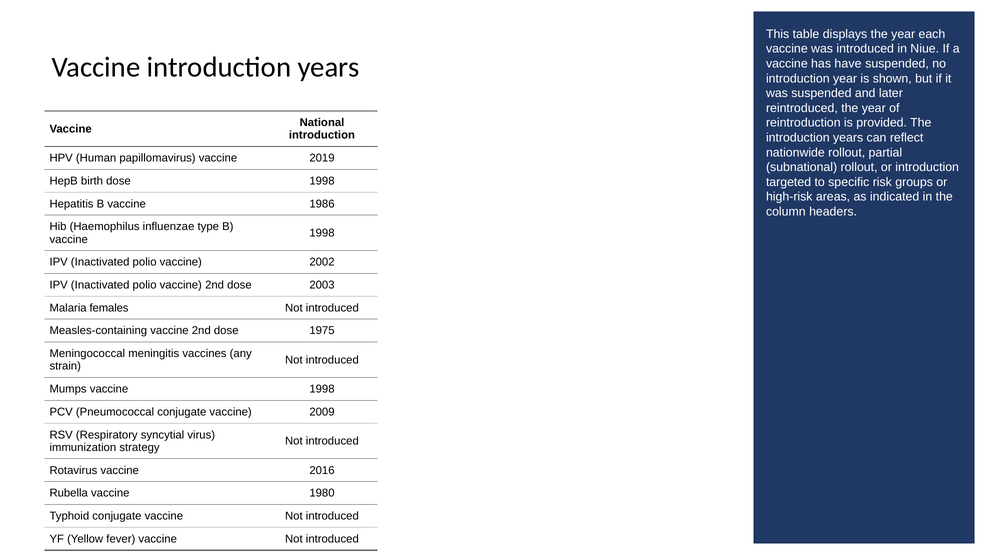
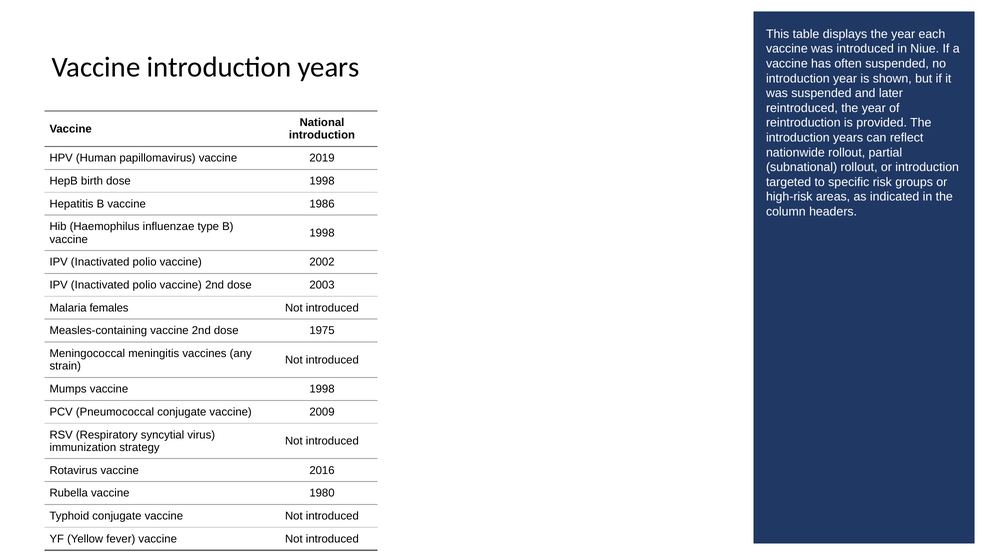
have: have -> often
